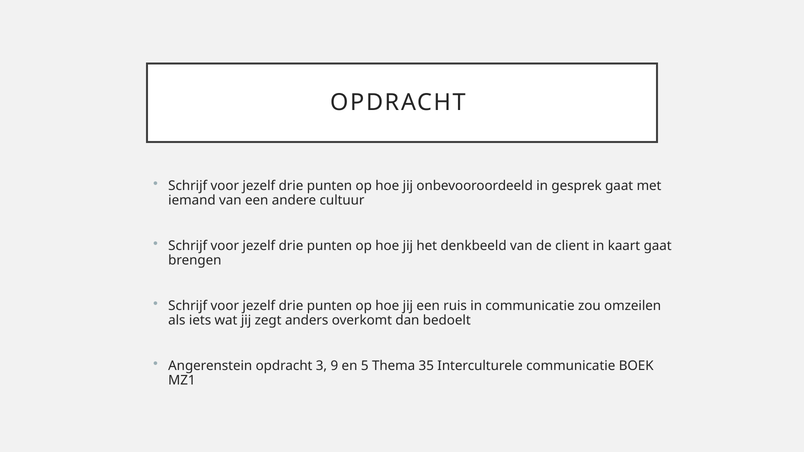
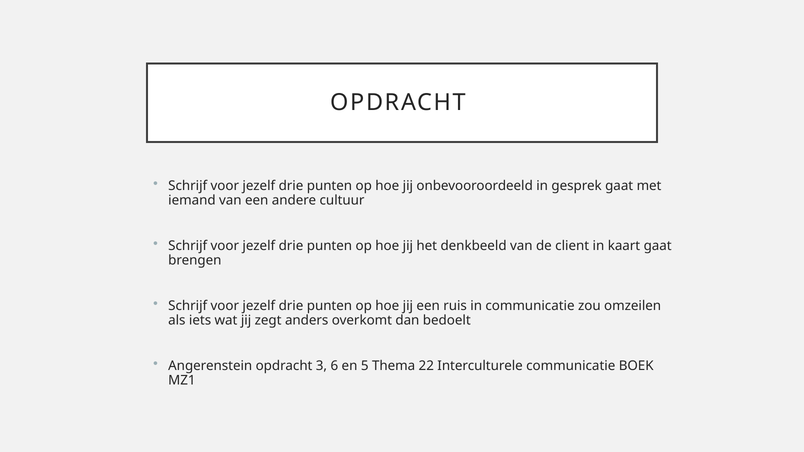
9: 9 -> 6
35: 35 -> 22
